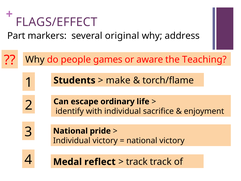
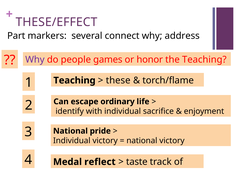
FLAGS/EFFECT: FLAGS/EFFECT -> THESE/EFFECT
original: original -> connect
Why at (35, 60) colour: black -> purple
aware: aware -> honor
Students at (74, 80): Students -> Teaching
make: make -> these
track at (137, 162): track -> taste
